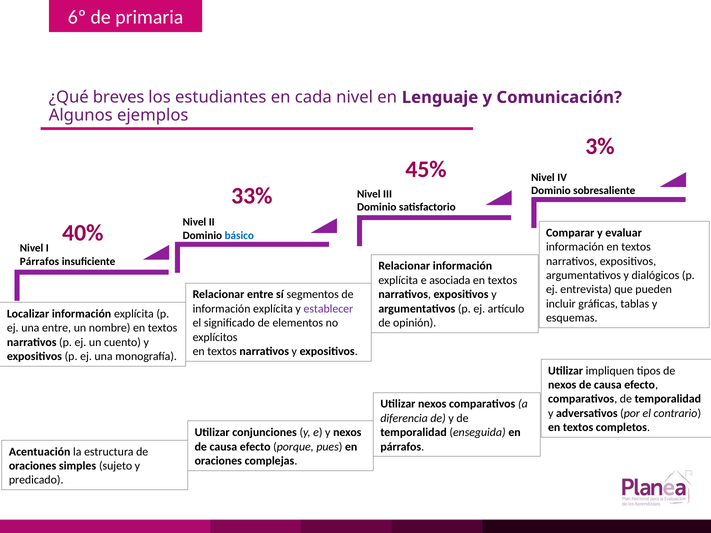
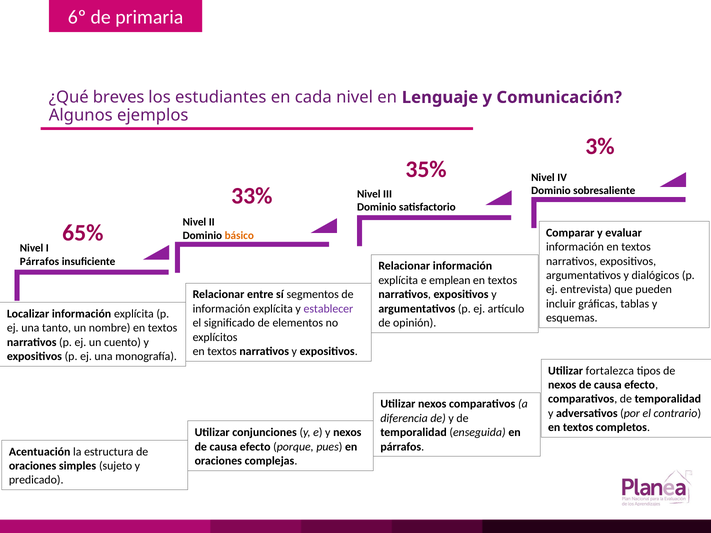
45%: 45% -> 35%
40%: 40% -> 65%
básico colour: blue -> orange
asociada: asociada -> emplean
una entre: entre -> tanto
impliquen: impliquen -> fortalezca
